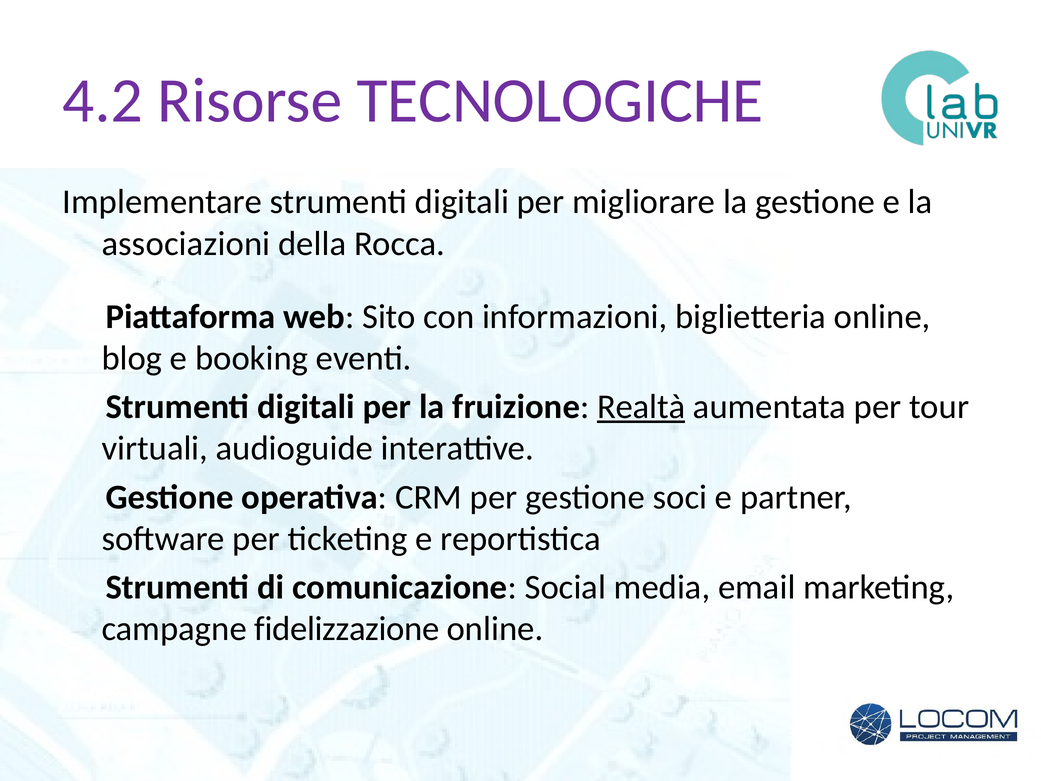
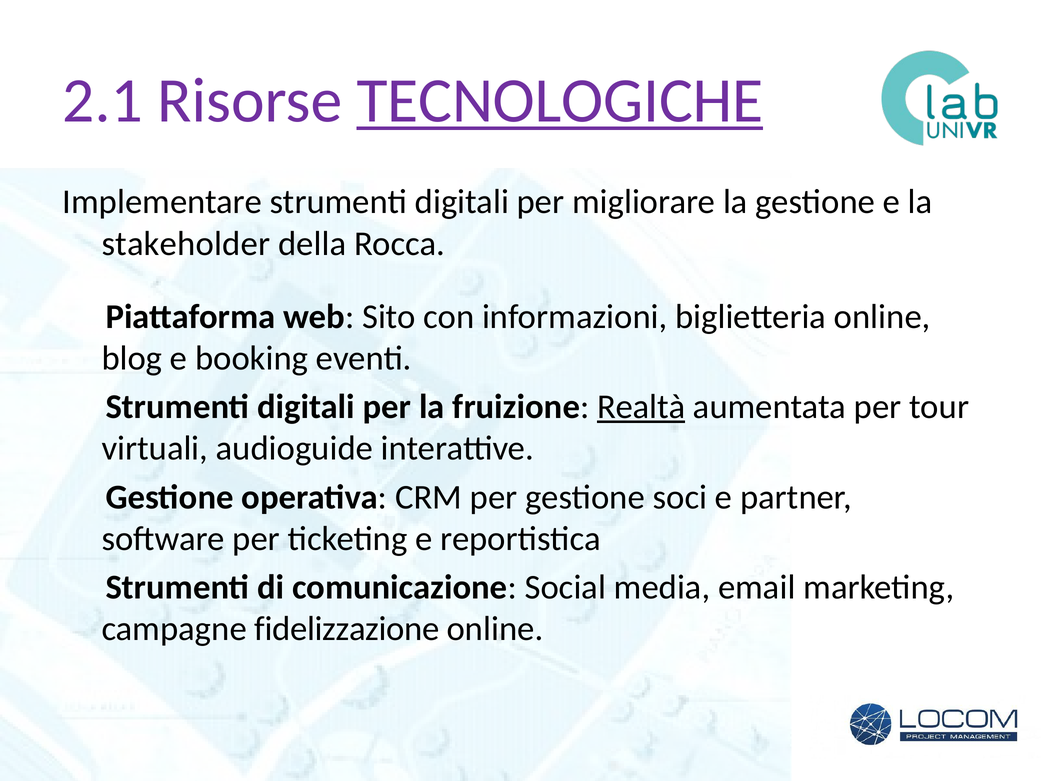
4.2: 4.2 -> 2.1
TECNOLOGICHE underline: none -> present
associazioni: associazioni -> stakeholder
